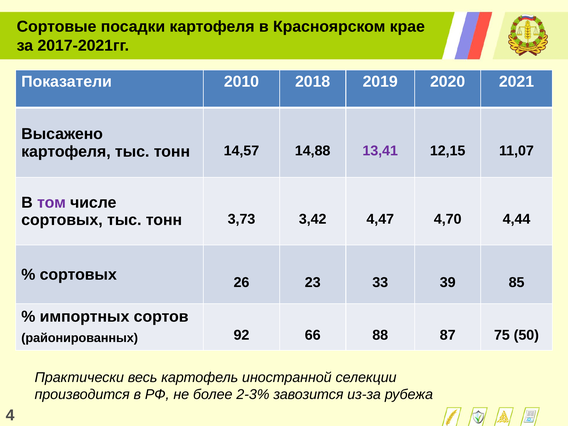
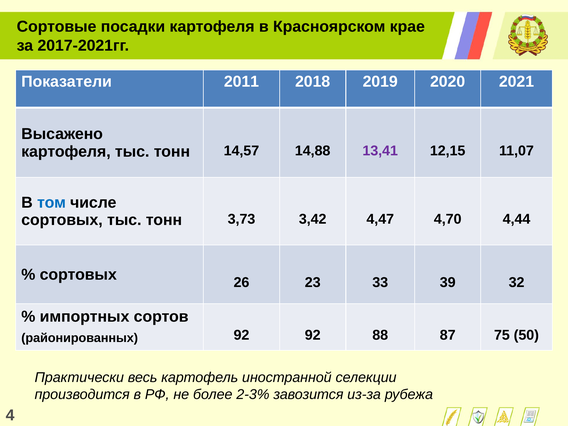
2010: 2010 -> 2011
том colour: purple -> blue
85: 85 -> 32
92 66: 66 -> 92
